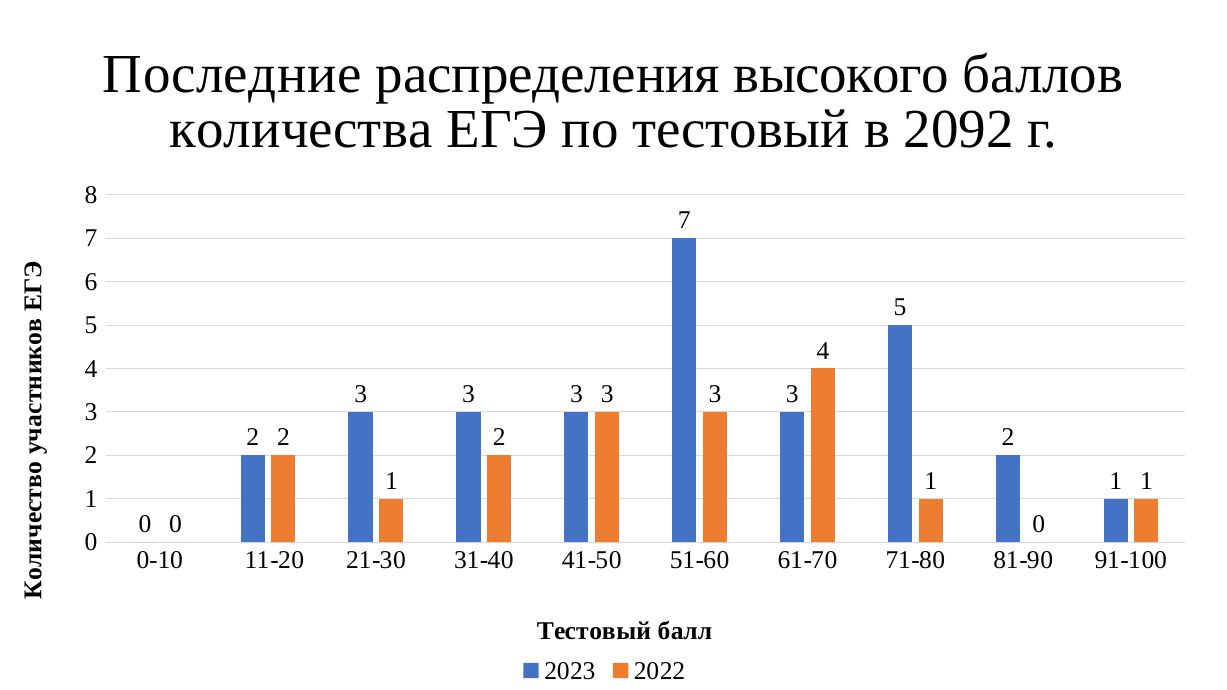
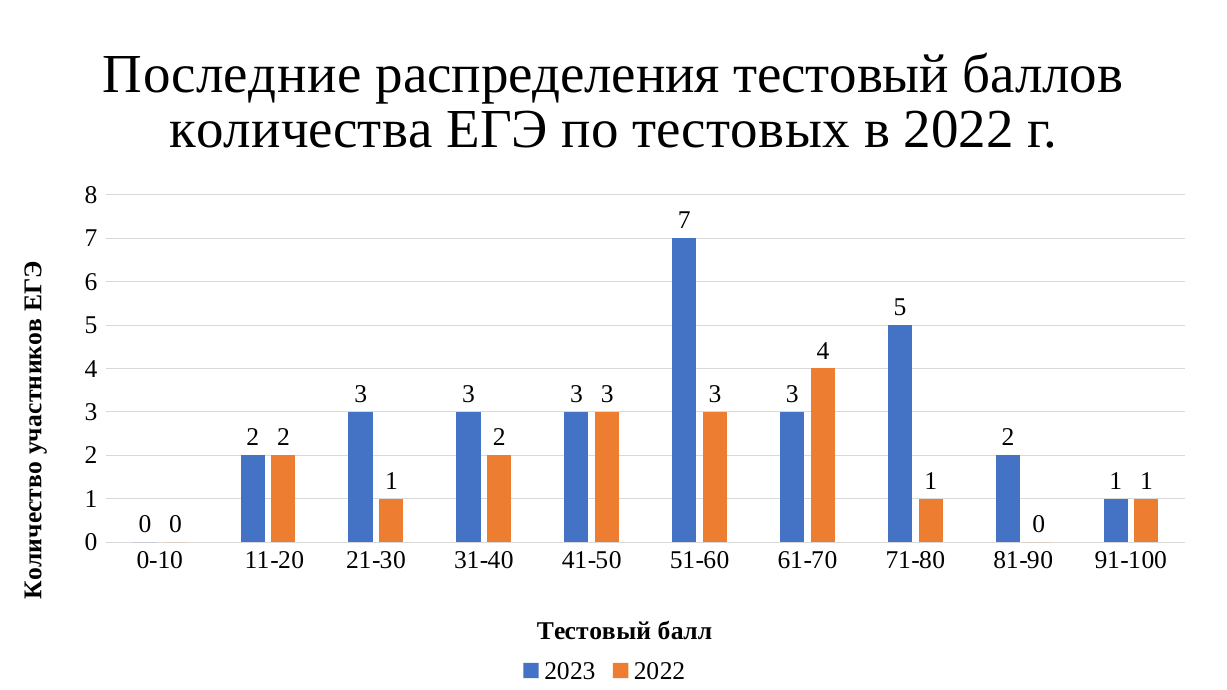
распределения высокого: высокого -> тестовый
по тестовый: тестовый -> тестовых
в 2092: 2092 -> 2022
